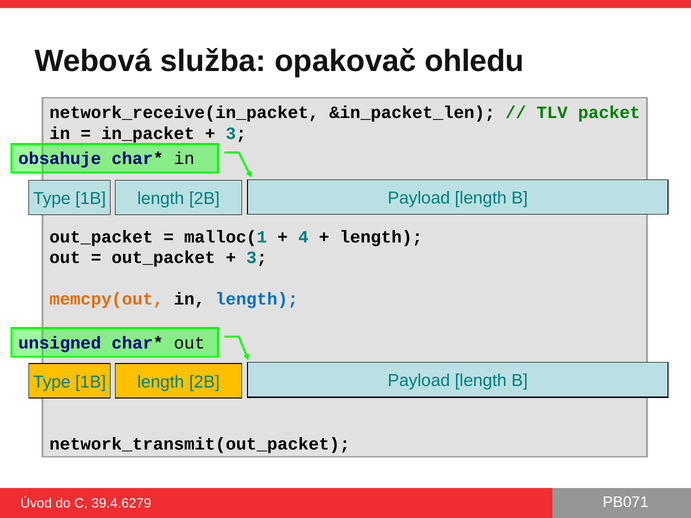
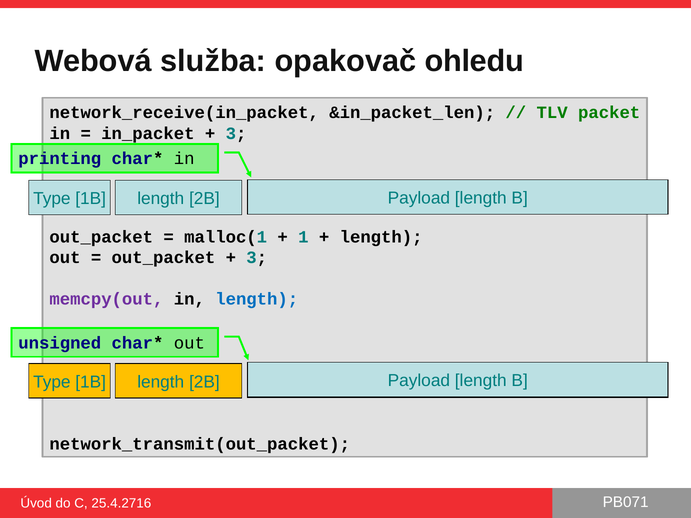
obsahuje: obsahuje -> printing
4: 4 -> 1
memcpy(out colour: orange -> purple
39.4.6279: 39.4.6279 -> 25.4.2716
